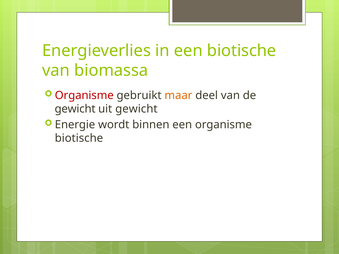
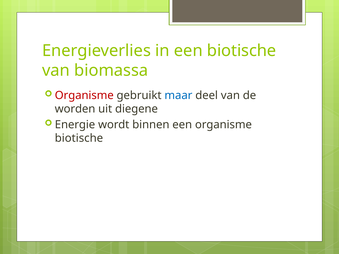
maar colour: orange -> blue
gewicht at (75, 109): gewicht -> worden
uit gewicht: gewicht -> diegene
